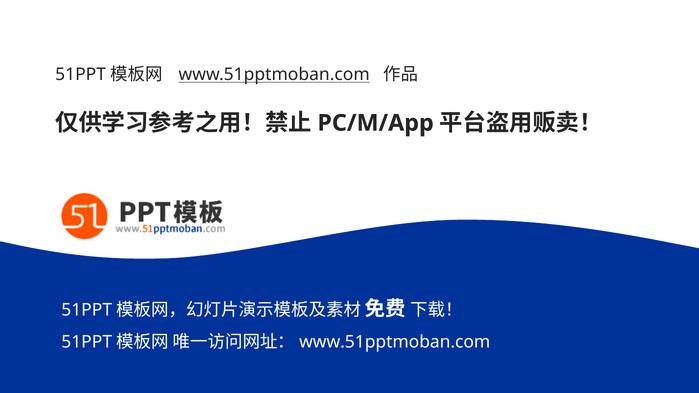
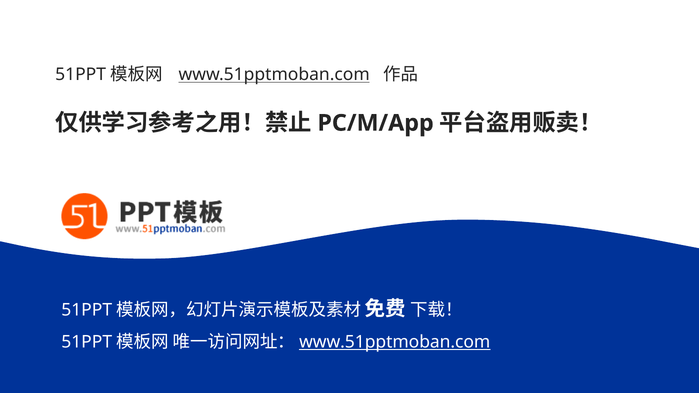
www.51pptmoban.com at (395, 342) underline: none -> present
